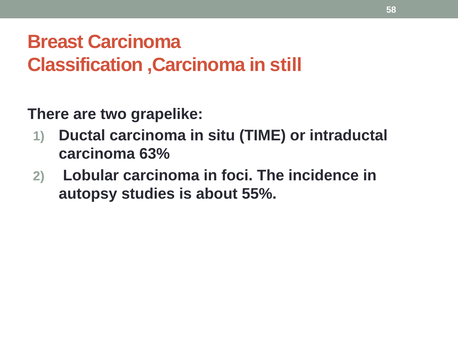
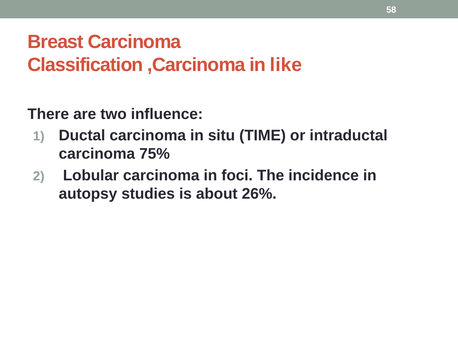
still: still -> like
grapelike: grapelike -> influence
63%: 63% -> 75%
55%: 55% -> 26%
